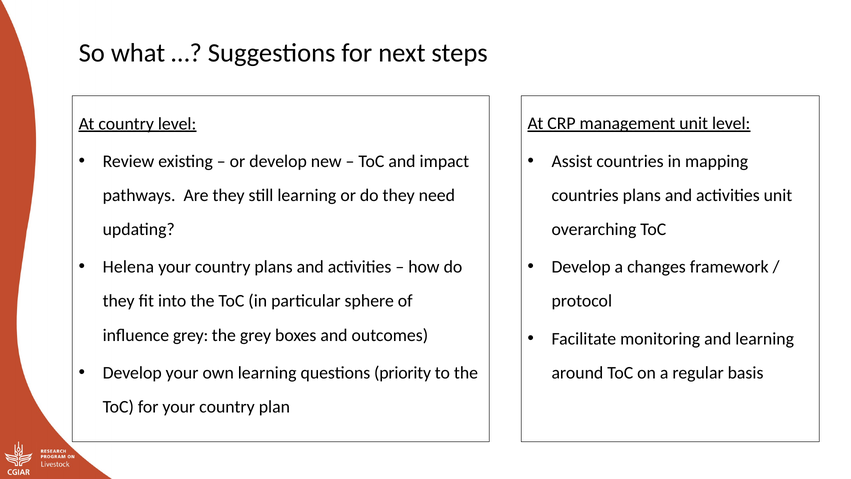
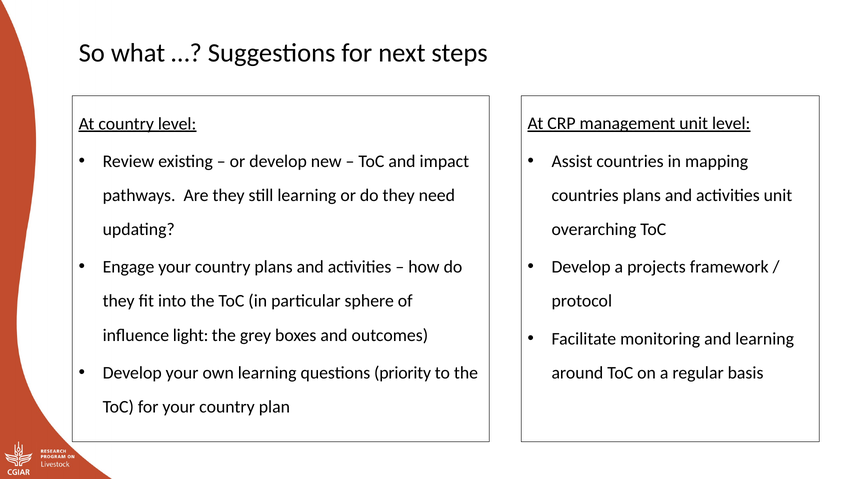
Helena: Helena -> Engage
changes: changes -> projects
influence grey: grey -> light
